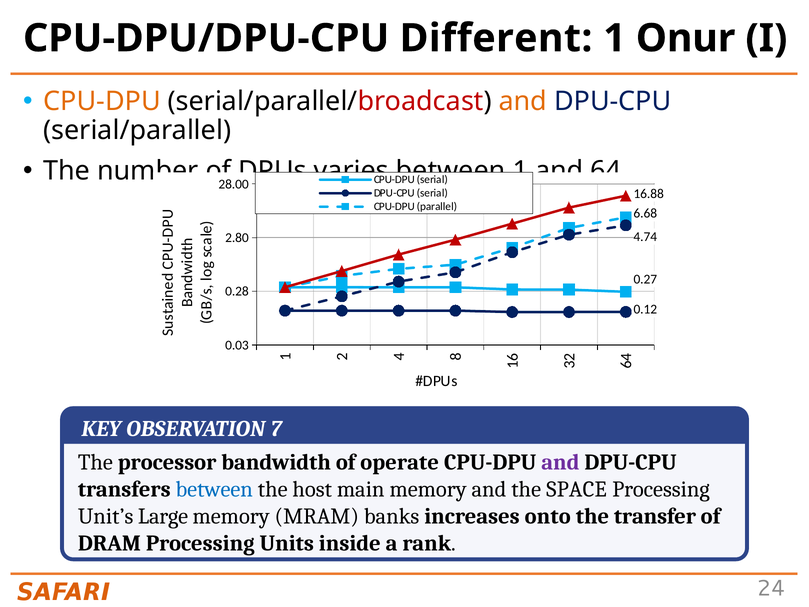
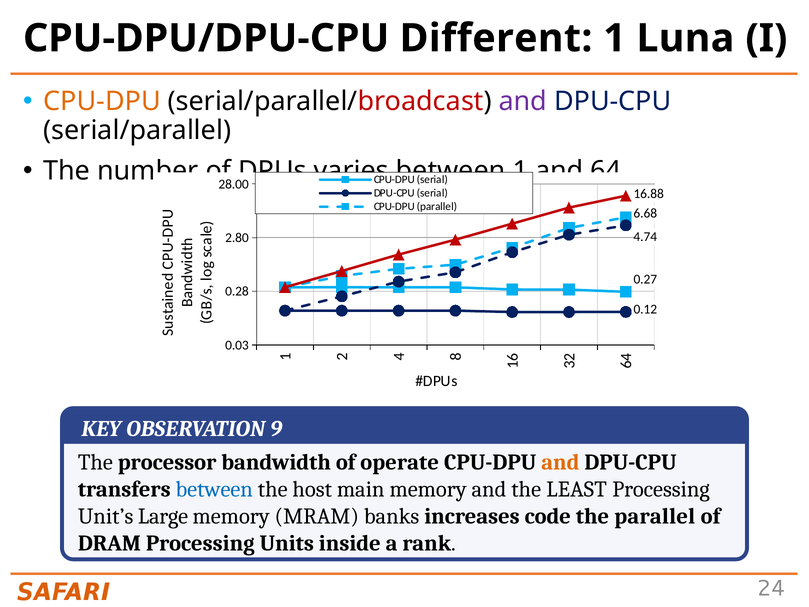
Onur: Onur -> Luna
and at (523, 101) colour: orange -> purple
7: 7 -> 9
and at (560, 462) colour: purple -> orange
SPACE: SPACE -> LEAST
onto: onto -> code
the transfer: transfer -> parallel
